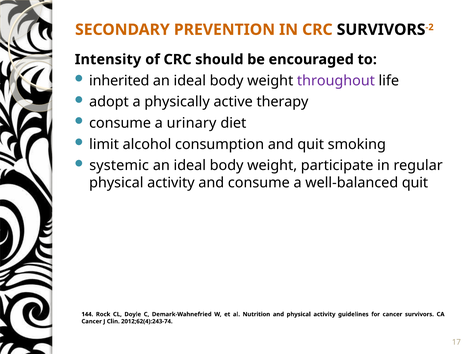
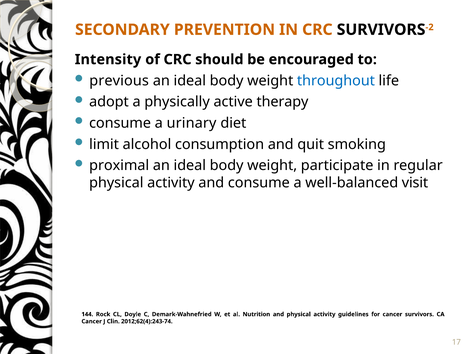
inherited: inherited -> previous
throughout colour: purple -> blue
systemic: systemic -> proximal
well-balanced quit: quit -> visit
